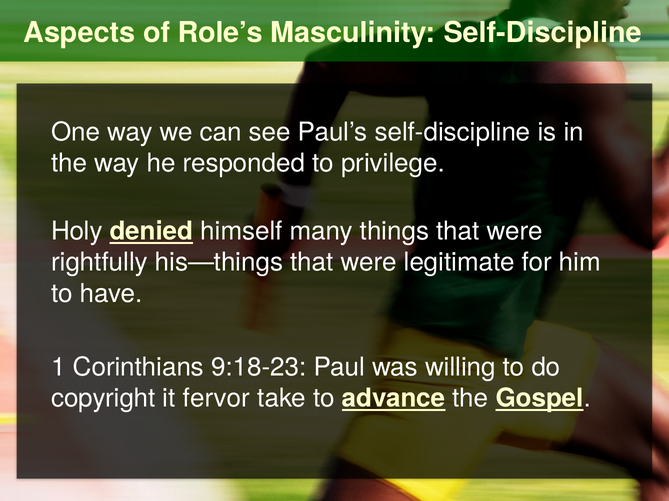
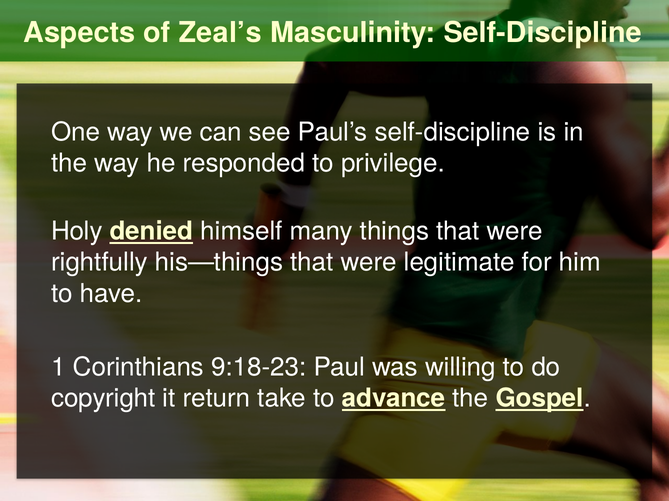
Role’s: Role’s -> Zeal’s
fervor: fervor -> return
